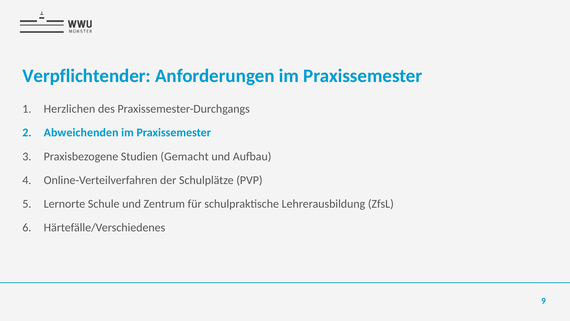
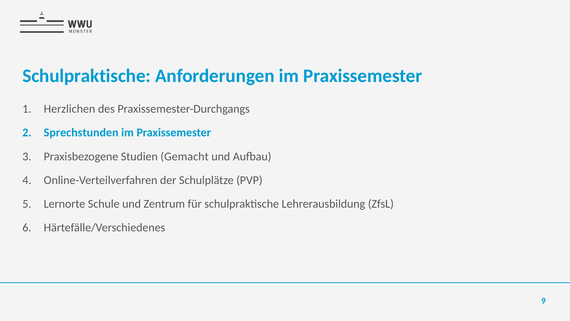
Verpflichtender at (87, 76): Verpflichtender -> Schulpraktische
Abweichenden: Abweichenden -> Sprechstunden
